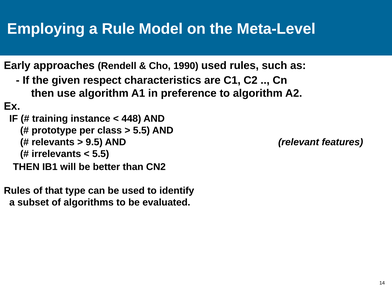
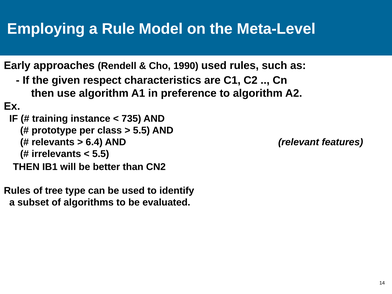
448: 448 -> 735
9.5: 9.5 -> 6.4
that: that -> tree
